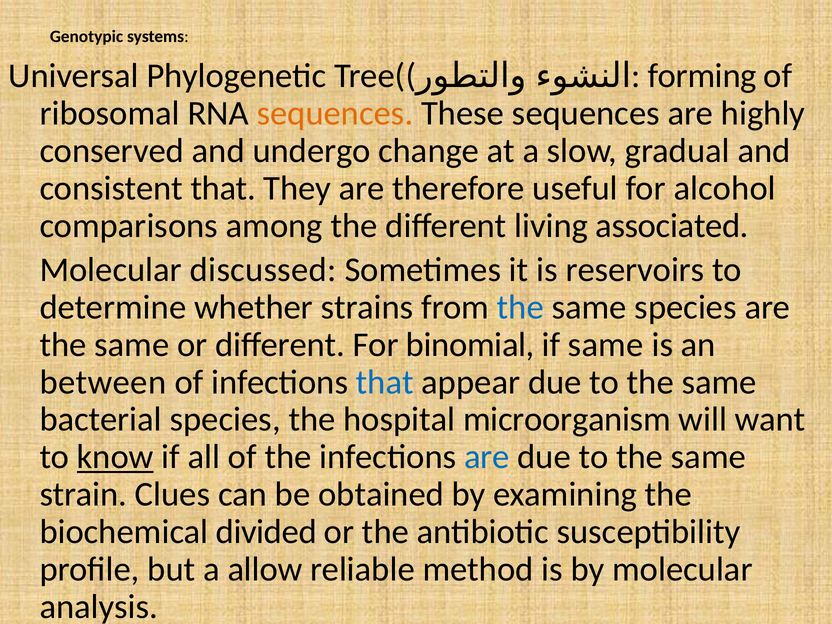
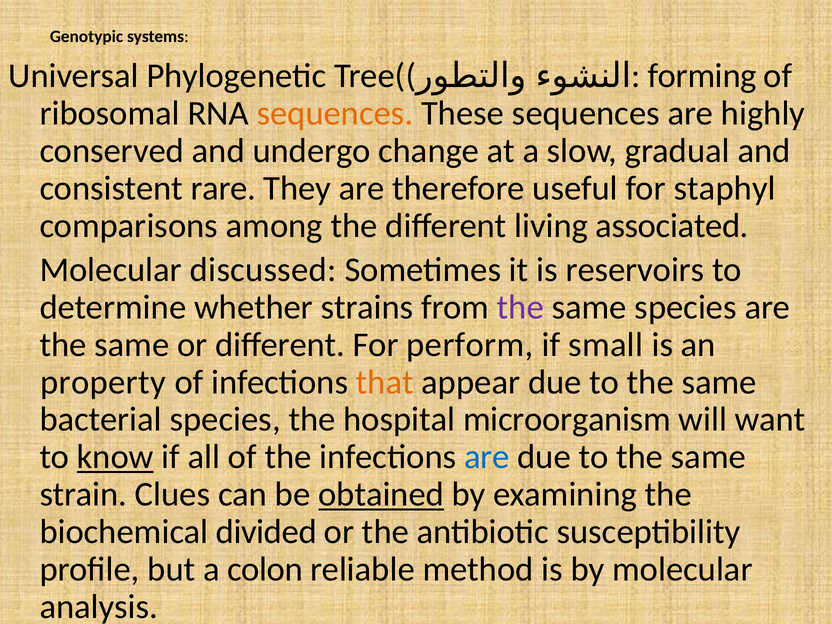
consistent that: that -> rare
alcohol: alcohol -> staphyl
the at (520, 307) colour: blue -> purple
binomial: binomial -> perform
if same: same -> small
between: between -> property
that at (385, 382) colour: blue -> orange
obtained underline: none -> present
allow: allow -> colon
